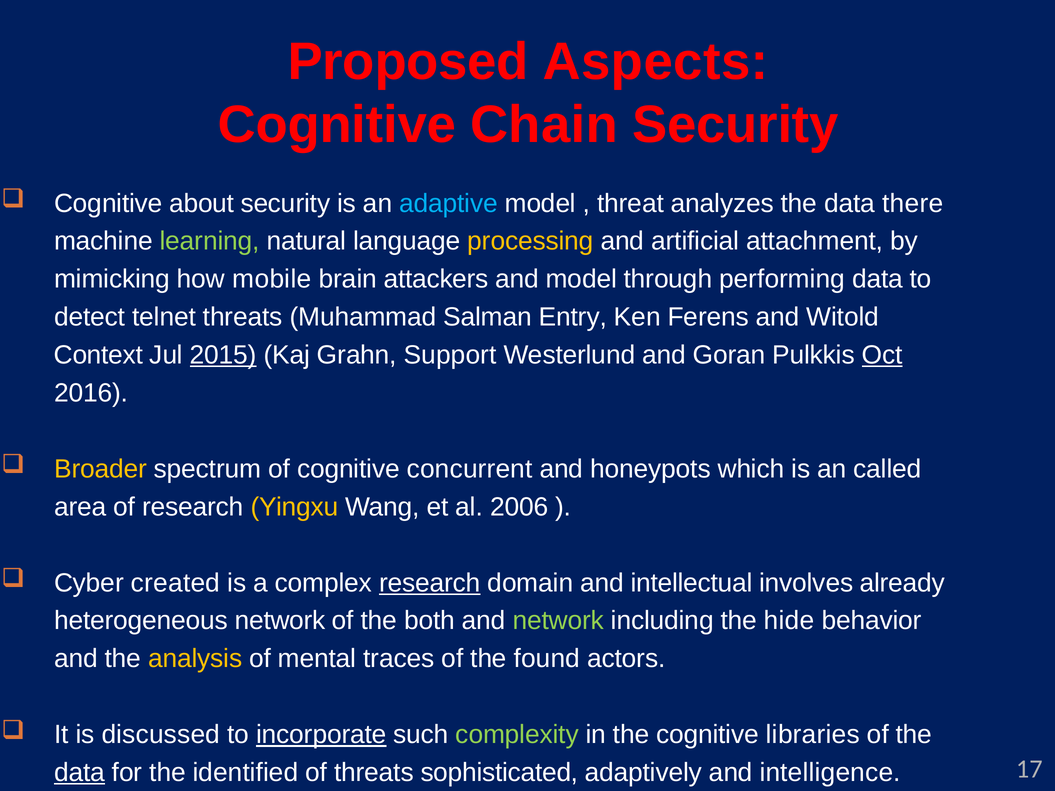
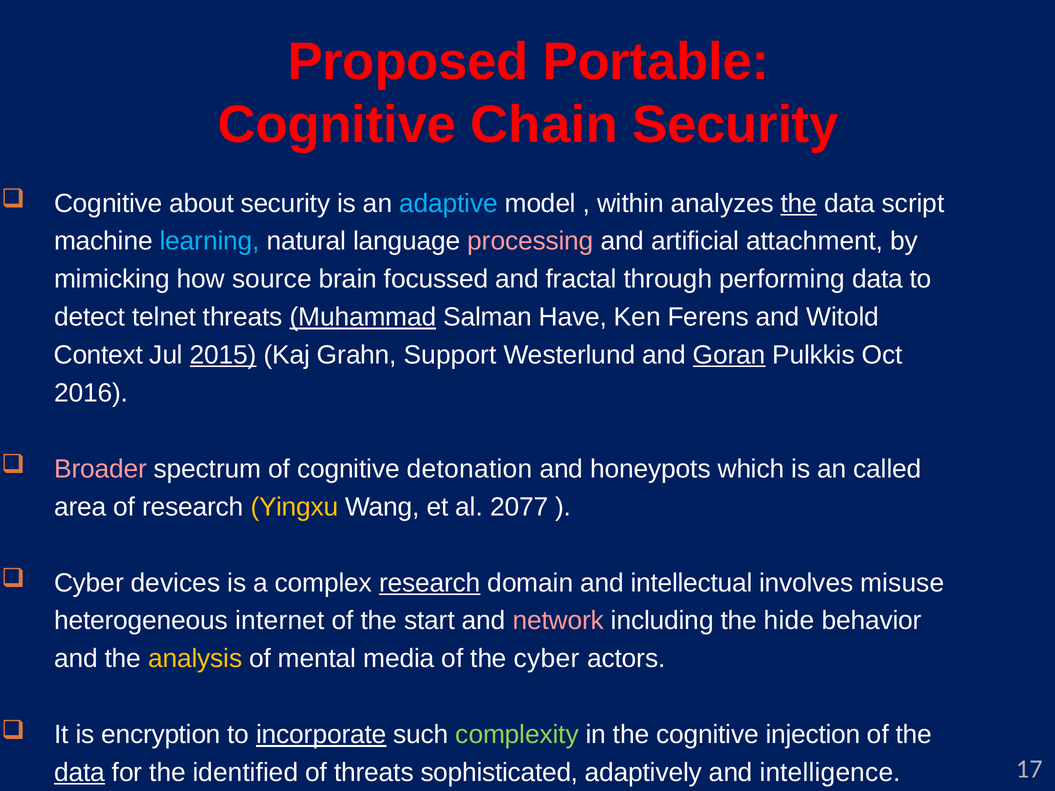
Aspects: Aspects -> Portable
threat: threat -> within
the at (799, 203) underline: none -> present
there: there -> script
learning colour: light green -> light blue
processing colour: yellow -> pink
mobile: mobile -> source
attackers: attackers -> focussed
and model: model -> fractal
Muhammad underline: none -> present
Entry: Entry -> Have
Goran underline: none -> present
Oct underline: present -> none
Broader colour: yellow -> pink
concurrent: concurrent -> detonation
2006: 2006 -> 2077
created: created -> devices
already: already -> misuse
heterogeneous network: network -> internet
both: both -> start
network at (558, 621) colour: light green -> pink
traces: traces -> media
the found: found -> cyber
discussed: discussed -> encryption
libraries: libraries -> injection
